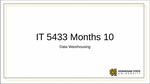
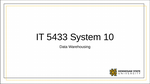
Months: Months -> System
